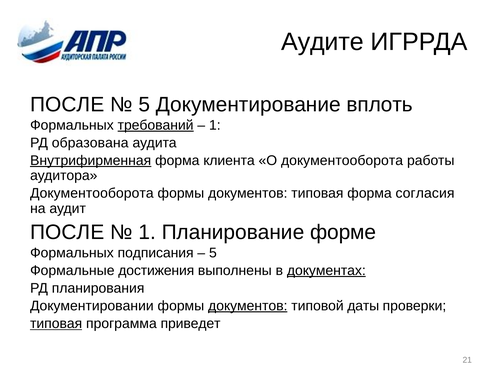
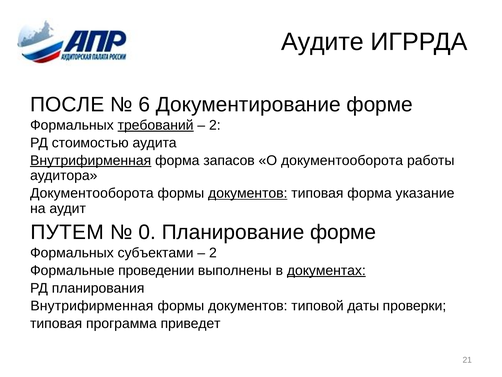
5 at (144, 104): 5 -> 6
Документирование вплоть: вплоть -> форме
1 at (215, 125): 1 -> 2
образована: образована -> стоимостью
клиента: клиента -> запасов
документов at (248, 193) underline: none -> present
согласия: согласия -> указание
ПОСЛЕ at (67, 232): ПОСЛЕ -> ПУТЕМ
1 at (147, 232): 1 -> 0
подписания: подписания -> субъектами
5 at (213, 252): 5 -> 2
достижения: достижения -> проведении
Документировании at (92, 305): Документировании -> Внутрифирменная
документов at (248, 305) underline: present -> none
типовая at (56, 323) underline: present -> none
